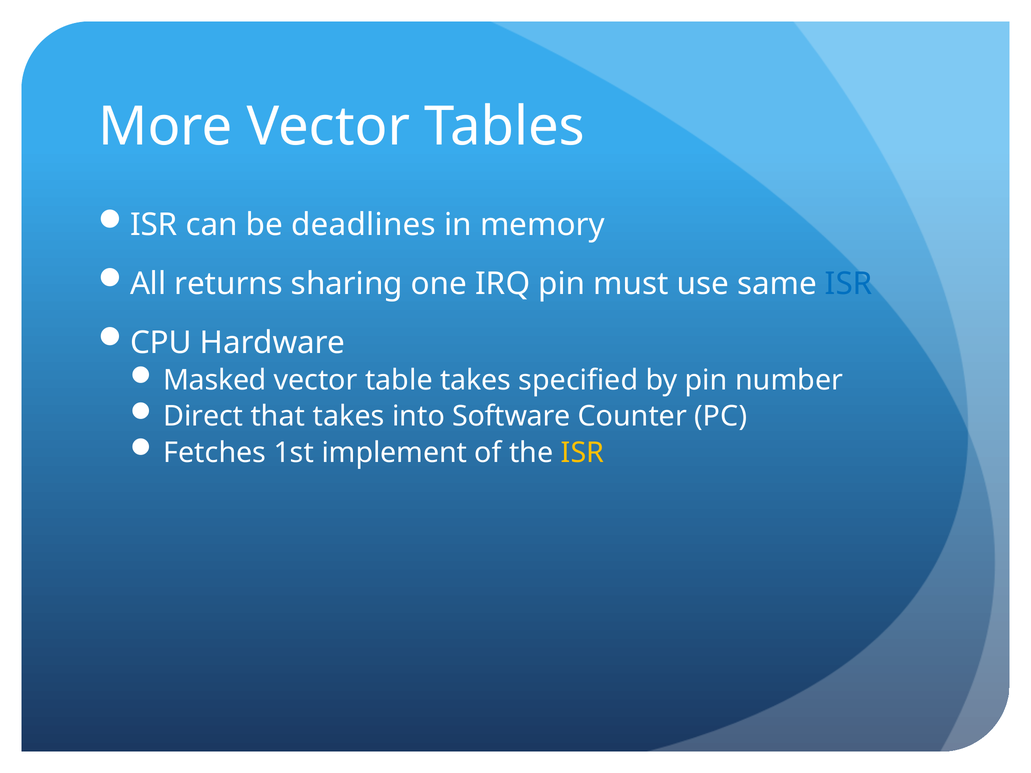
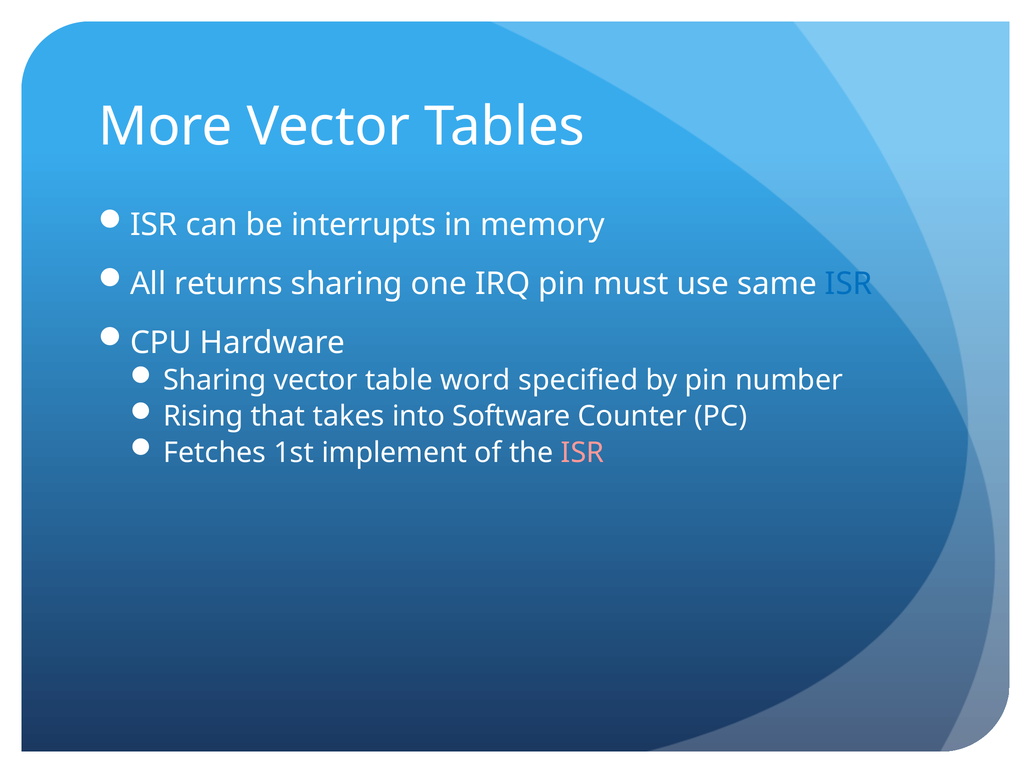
deadlines: deadlines -> interrupts
Masked at (215, 381): Masked -> Sharing
table takes: takes -> word
Direct: Direct -> Rising
ISR at (583, 453) colour: yellow -> pink
